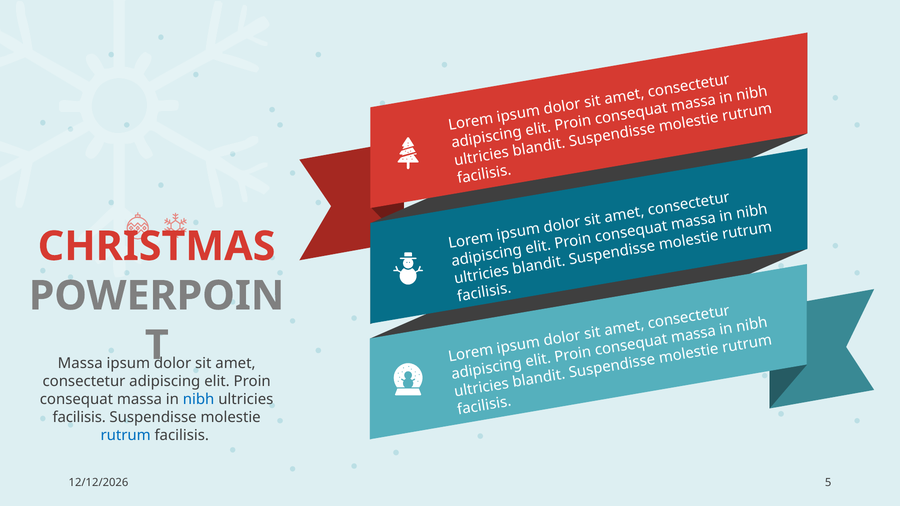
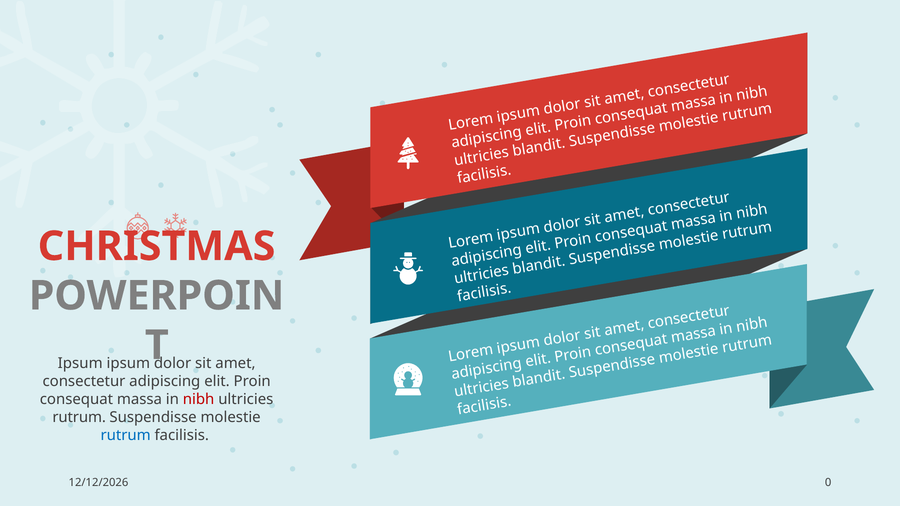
Massa at (80, 364): Massa -> Ipsum
nibh at (199, 400) colour: blue -> red
facilisis at (79, 418): facilisis -> rutrum
5: 5 -> 0
